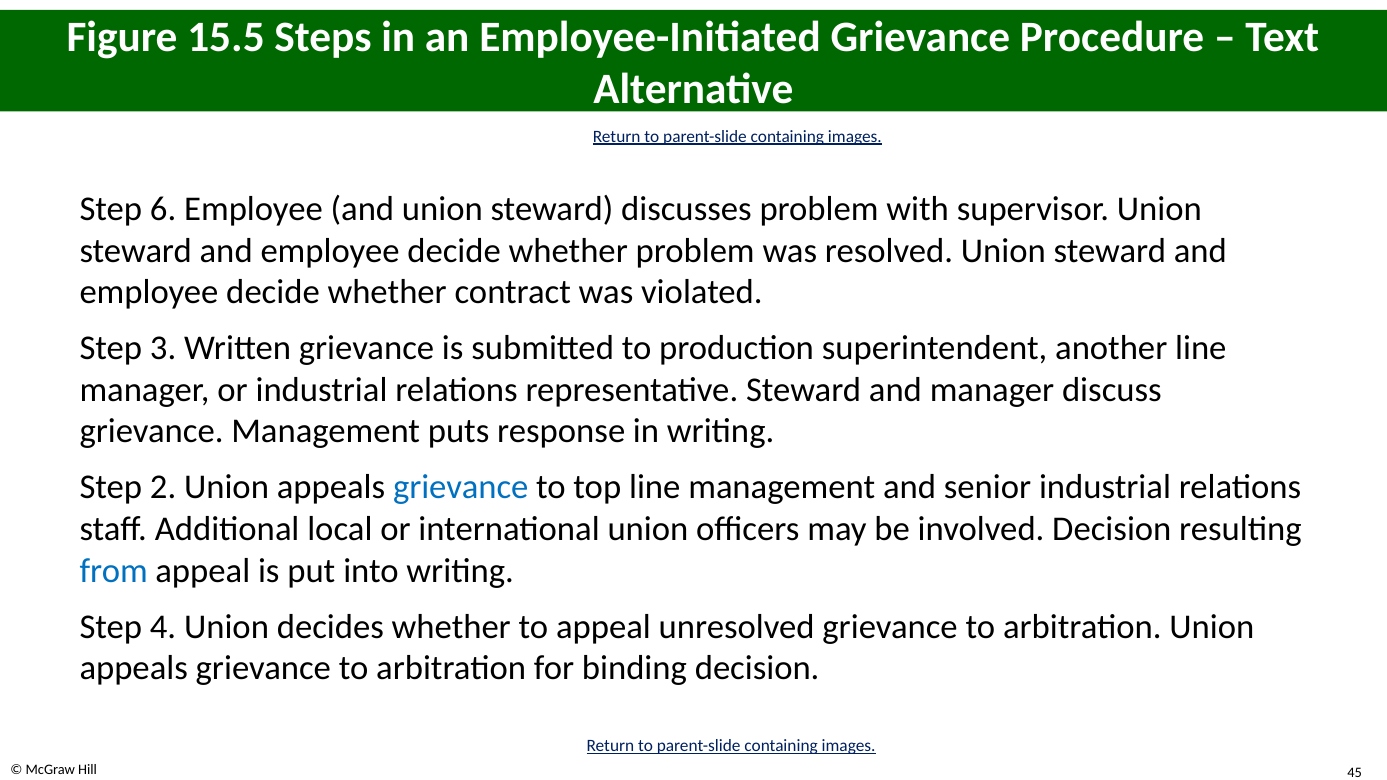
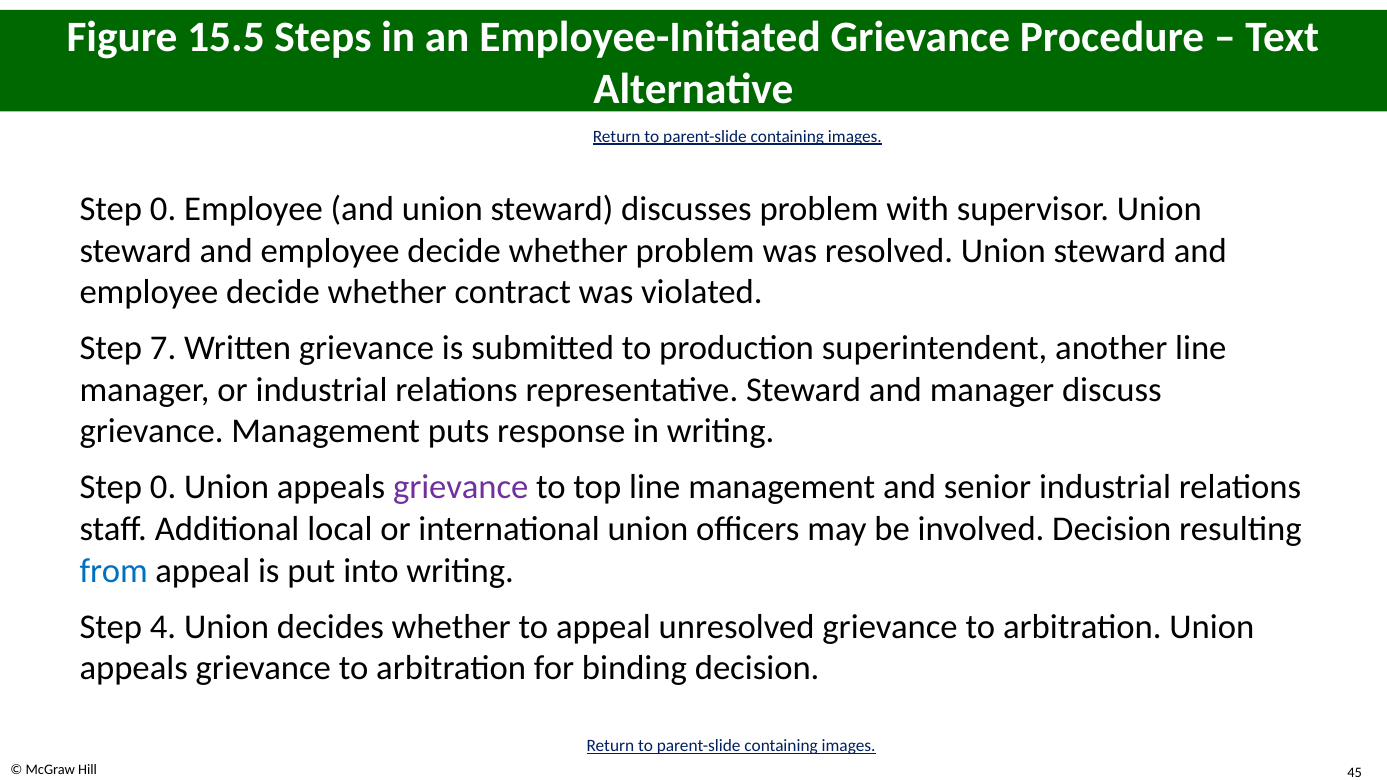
6 at (163, 209): 6 -> 0
3: 3 -> 7
2 at (163, 488): 2 -> 0
grievance at (461, 488) colour: blue -> purple
